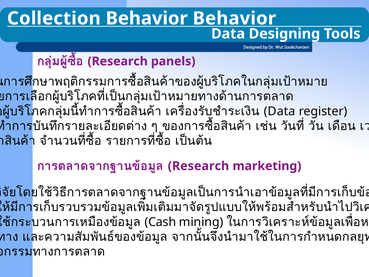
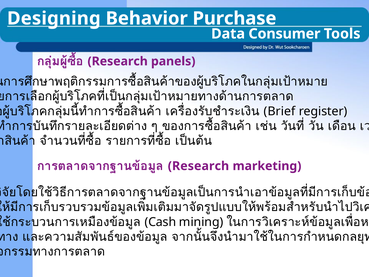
Collection: Collection -> Designing
Behavior Behavior: Behavior -> Purchase
Designing: Designing -> Consumer
Data at (280, 111): Data -> Brief
